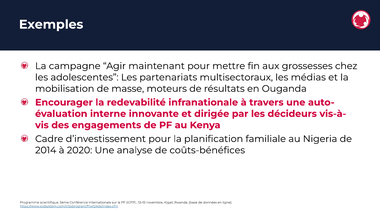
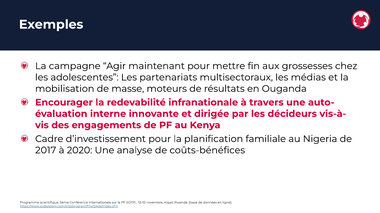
2014: 2014 -> 2017
